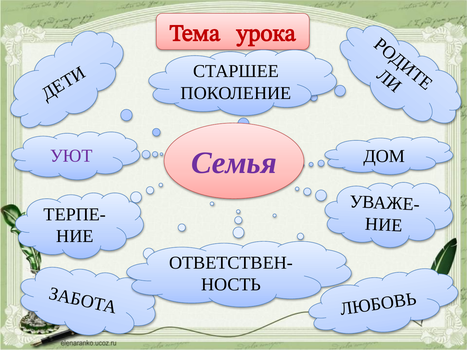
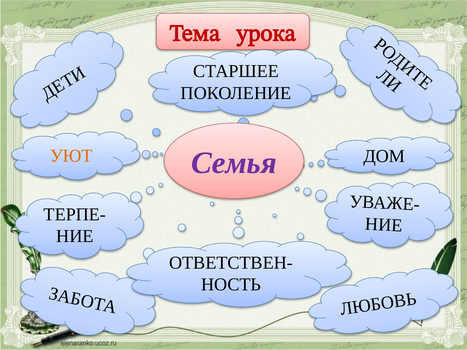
УЮТ colour: purple -> orange
